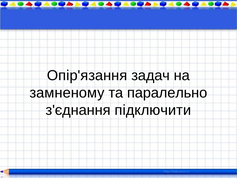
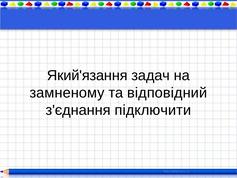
Опір'язання: Опір'язання -> Який'язання
паралельно: паралельно -> відповідний
